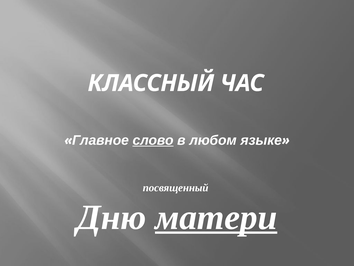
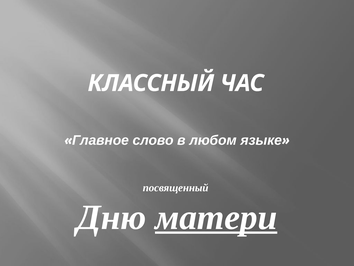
слово underline: present -> none
